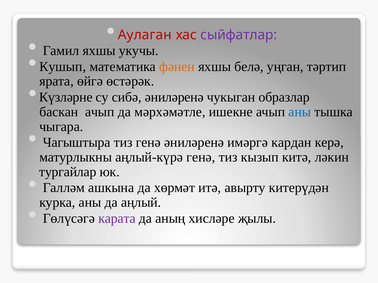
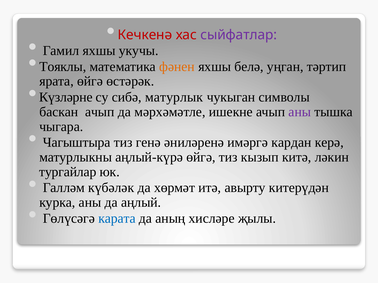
Аулаган: Аулаган -> Кечкенә
Кушып: Кушып -> Тояклы
сибә әниләренә: әниләренә -> матурлык
образлар: образлар -> символы
аны at (300, 112) colour: blue -> purple
аңлый-күрә генә: генә -> өйгә
ашкына: ашкына -> күбәләк
карата colour: purple -> blue
